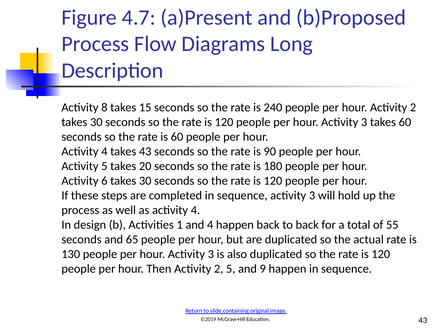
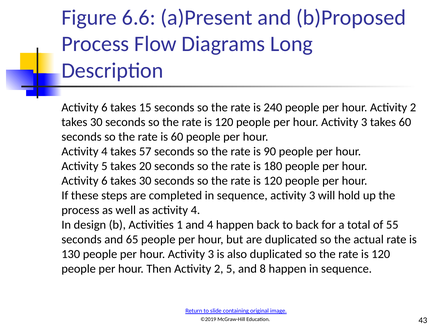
4.7: 4.7 -> 6.6
8 at (104, 108): 8 -> 6
takes 43: 43 -> 57
9: 9 -> 8
